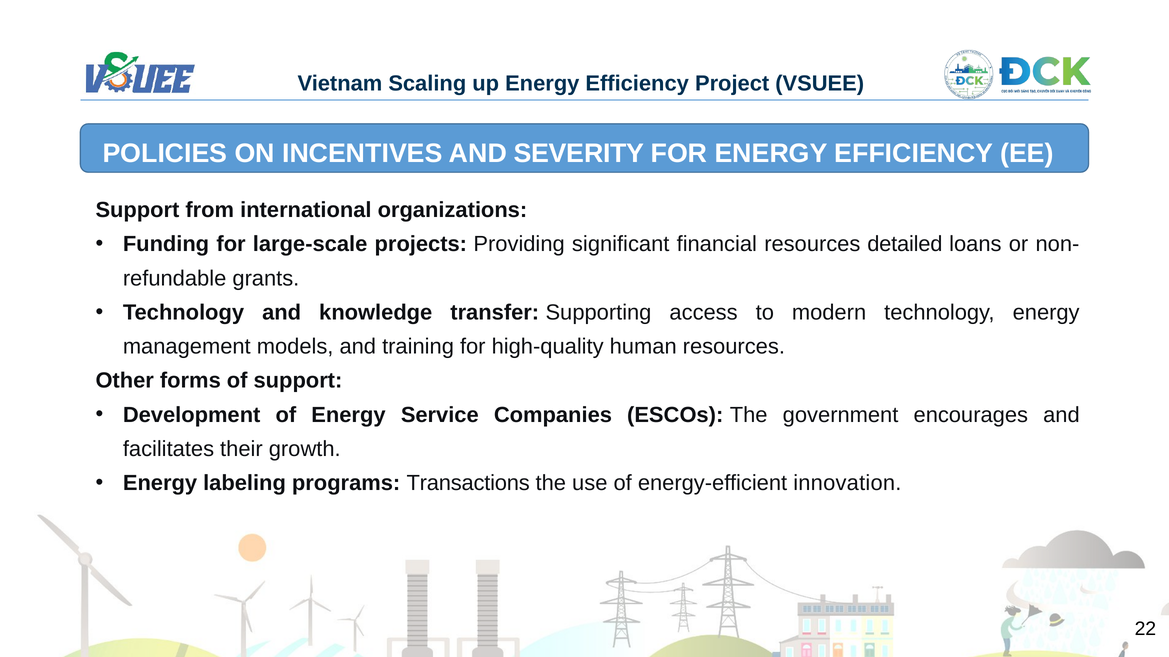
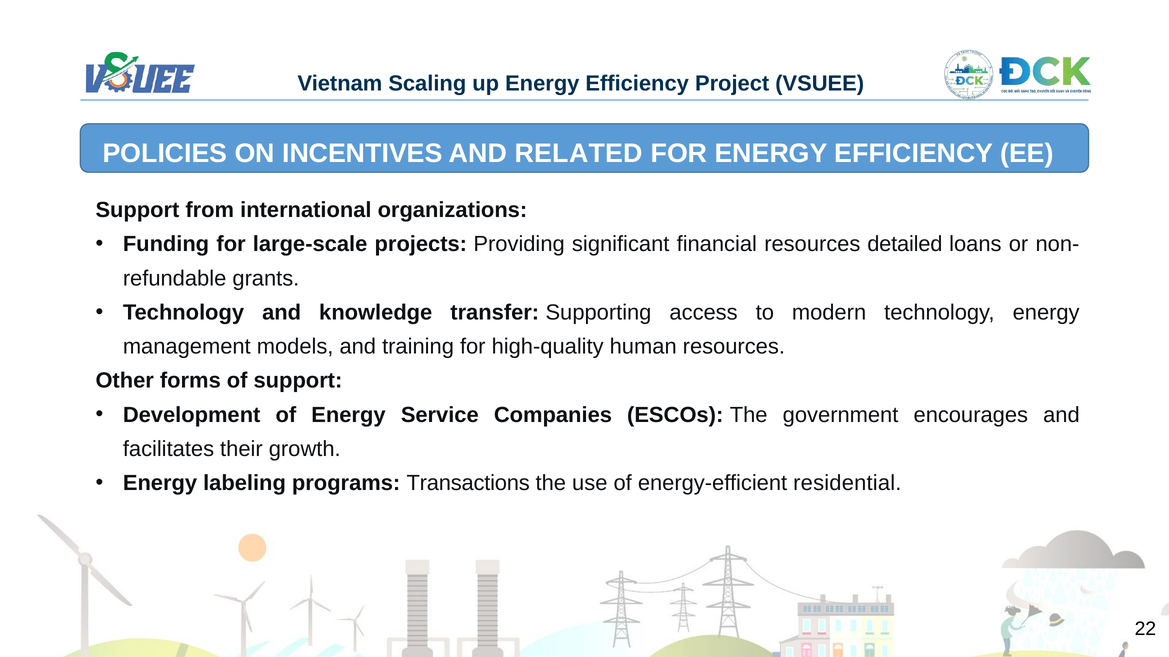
SEVERITY: SEVERITY -> RELATED
innovation: innovation -> residential
